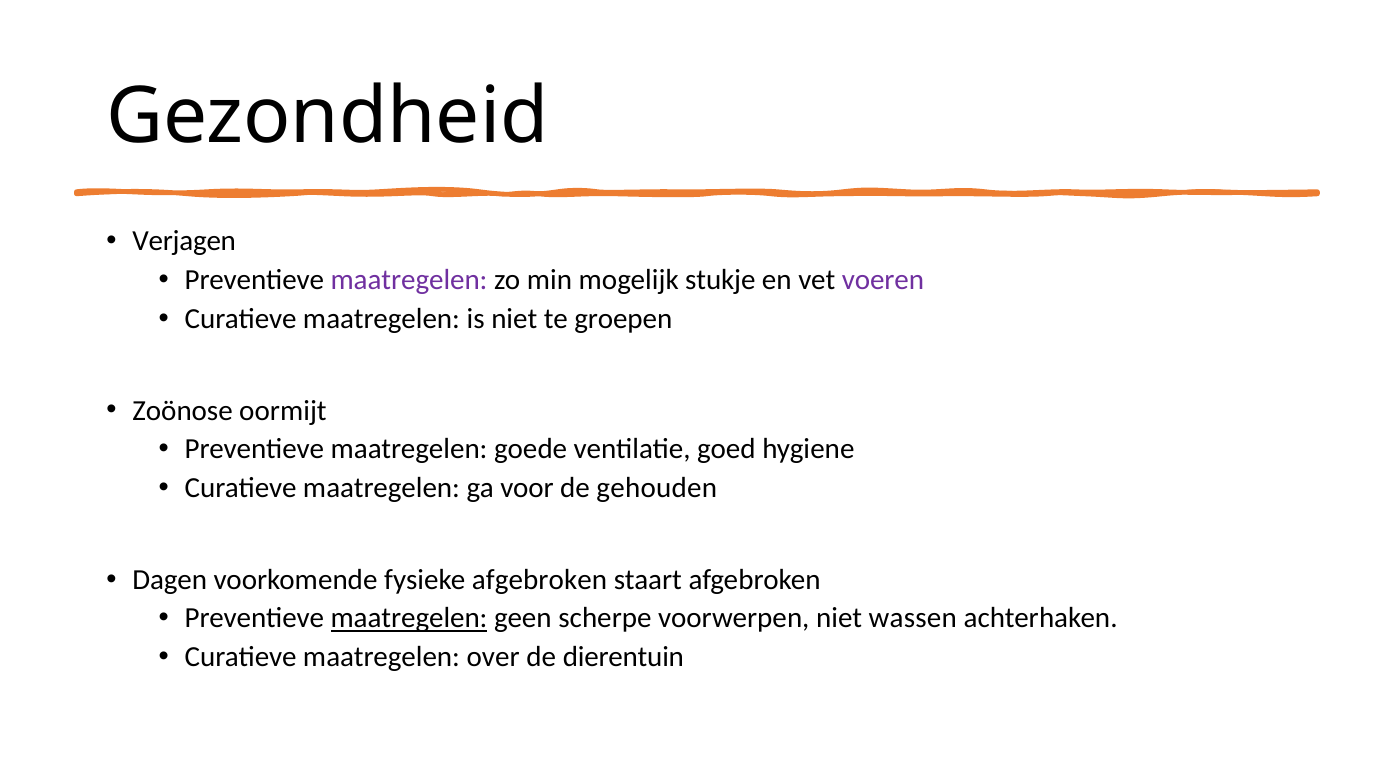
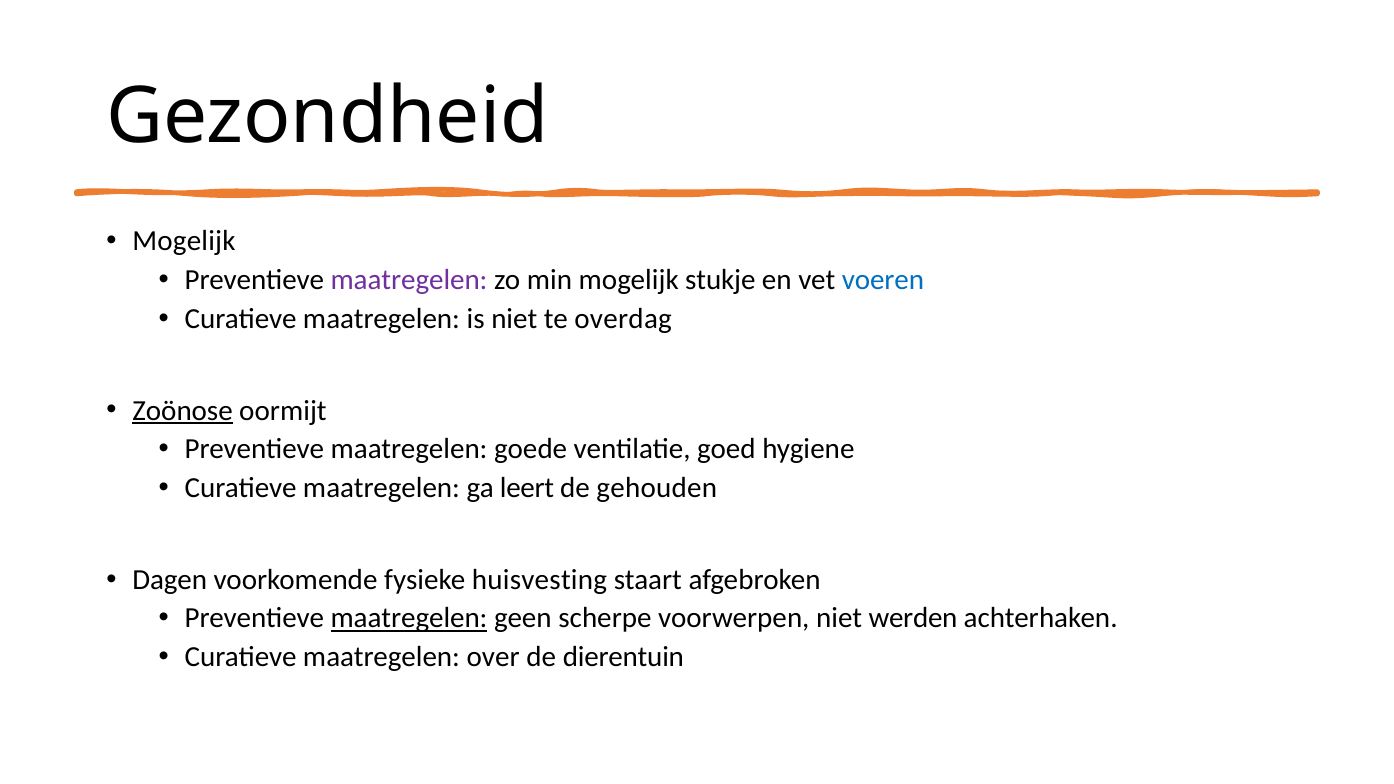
Verjagen at (184, 241): Verjagen -> Mogelijk
voeren colour: purple -> blue
groepen: groepen -> overdag
Zoönose underline: none -> present
voor: voor -> leert
fysieke afgebroken: afgebroken -> huisvesting
wassen: wassen -> werden
